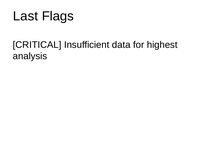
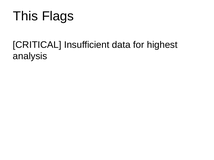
Last: Last -> This
